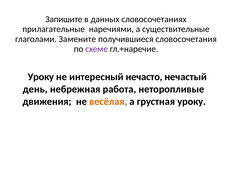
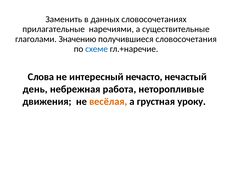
Запишите: Запишите -> Заменить
Замените: Замените -> Значению
схеме colour: purple -> blue
Уроку at (41, 77): Уроку -> Слова
